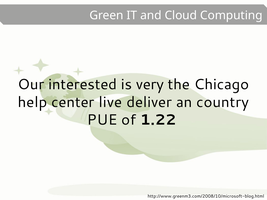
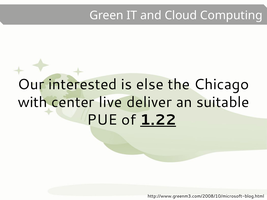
very: very -> else
help: help -> with
country: country -> suitable
1.22 underline: none -> present
